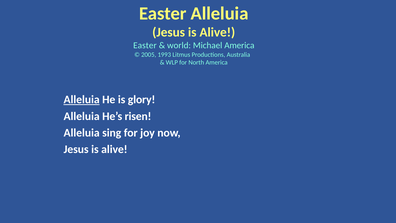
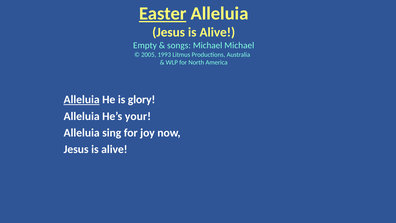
Easter at (163, 14) underline: none -> present
Easter at (145, 45): Easter -> Empty
world: world -> songs
Michael America: America -> Michael
risen: risen -> your
